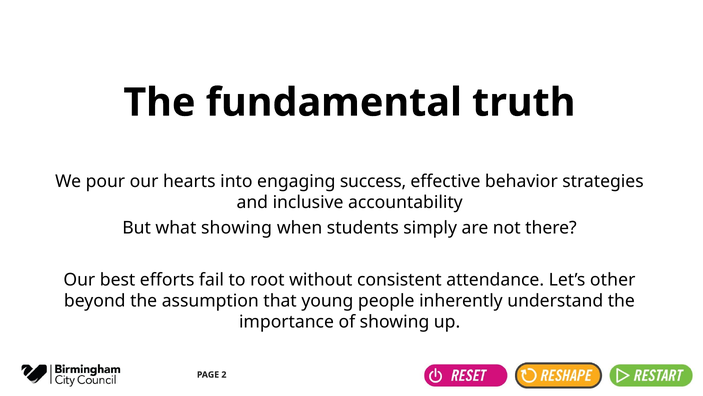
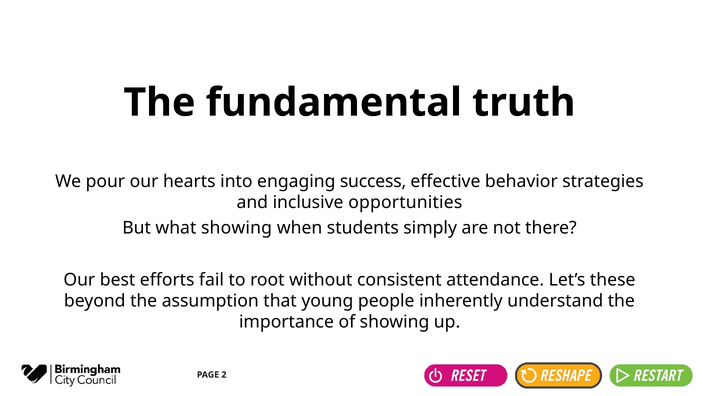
accountability: accountability -> opportunities
other: other -> these
